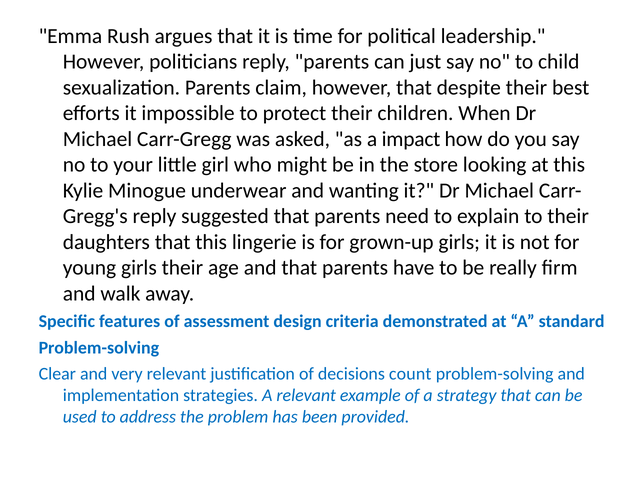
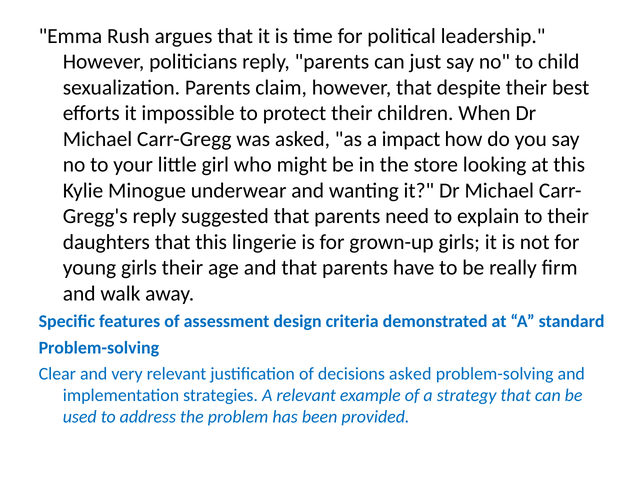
decisions count: count -> asked
